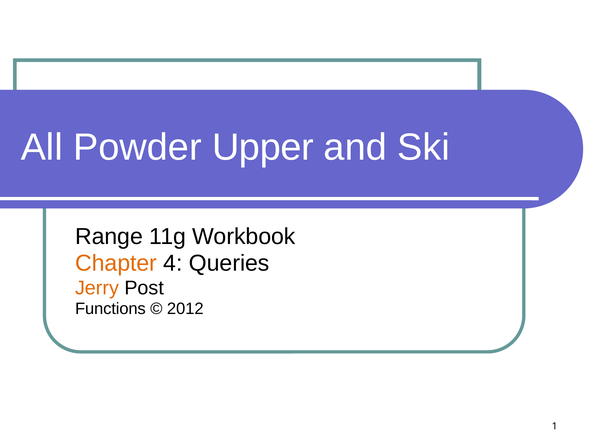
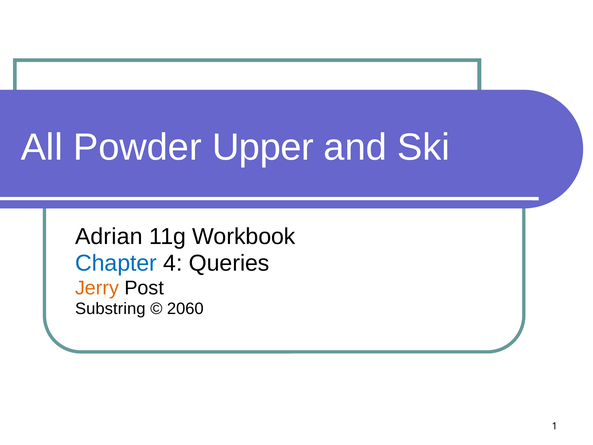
Range: Range -> Adrian
Chapter colour: orange -> blue
Functions: Functions -> Substring
2012: 2012 -> 2060
